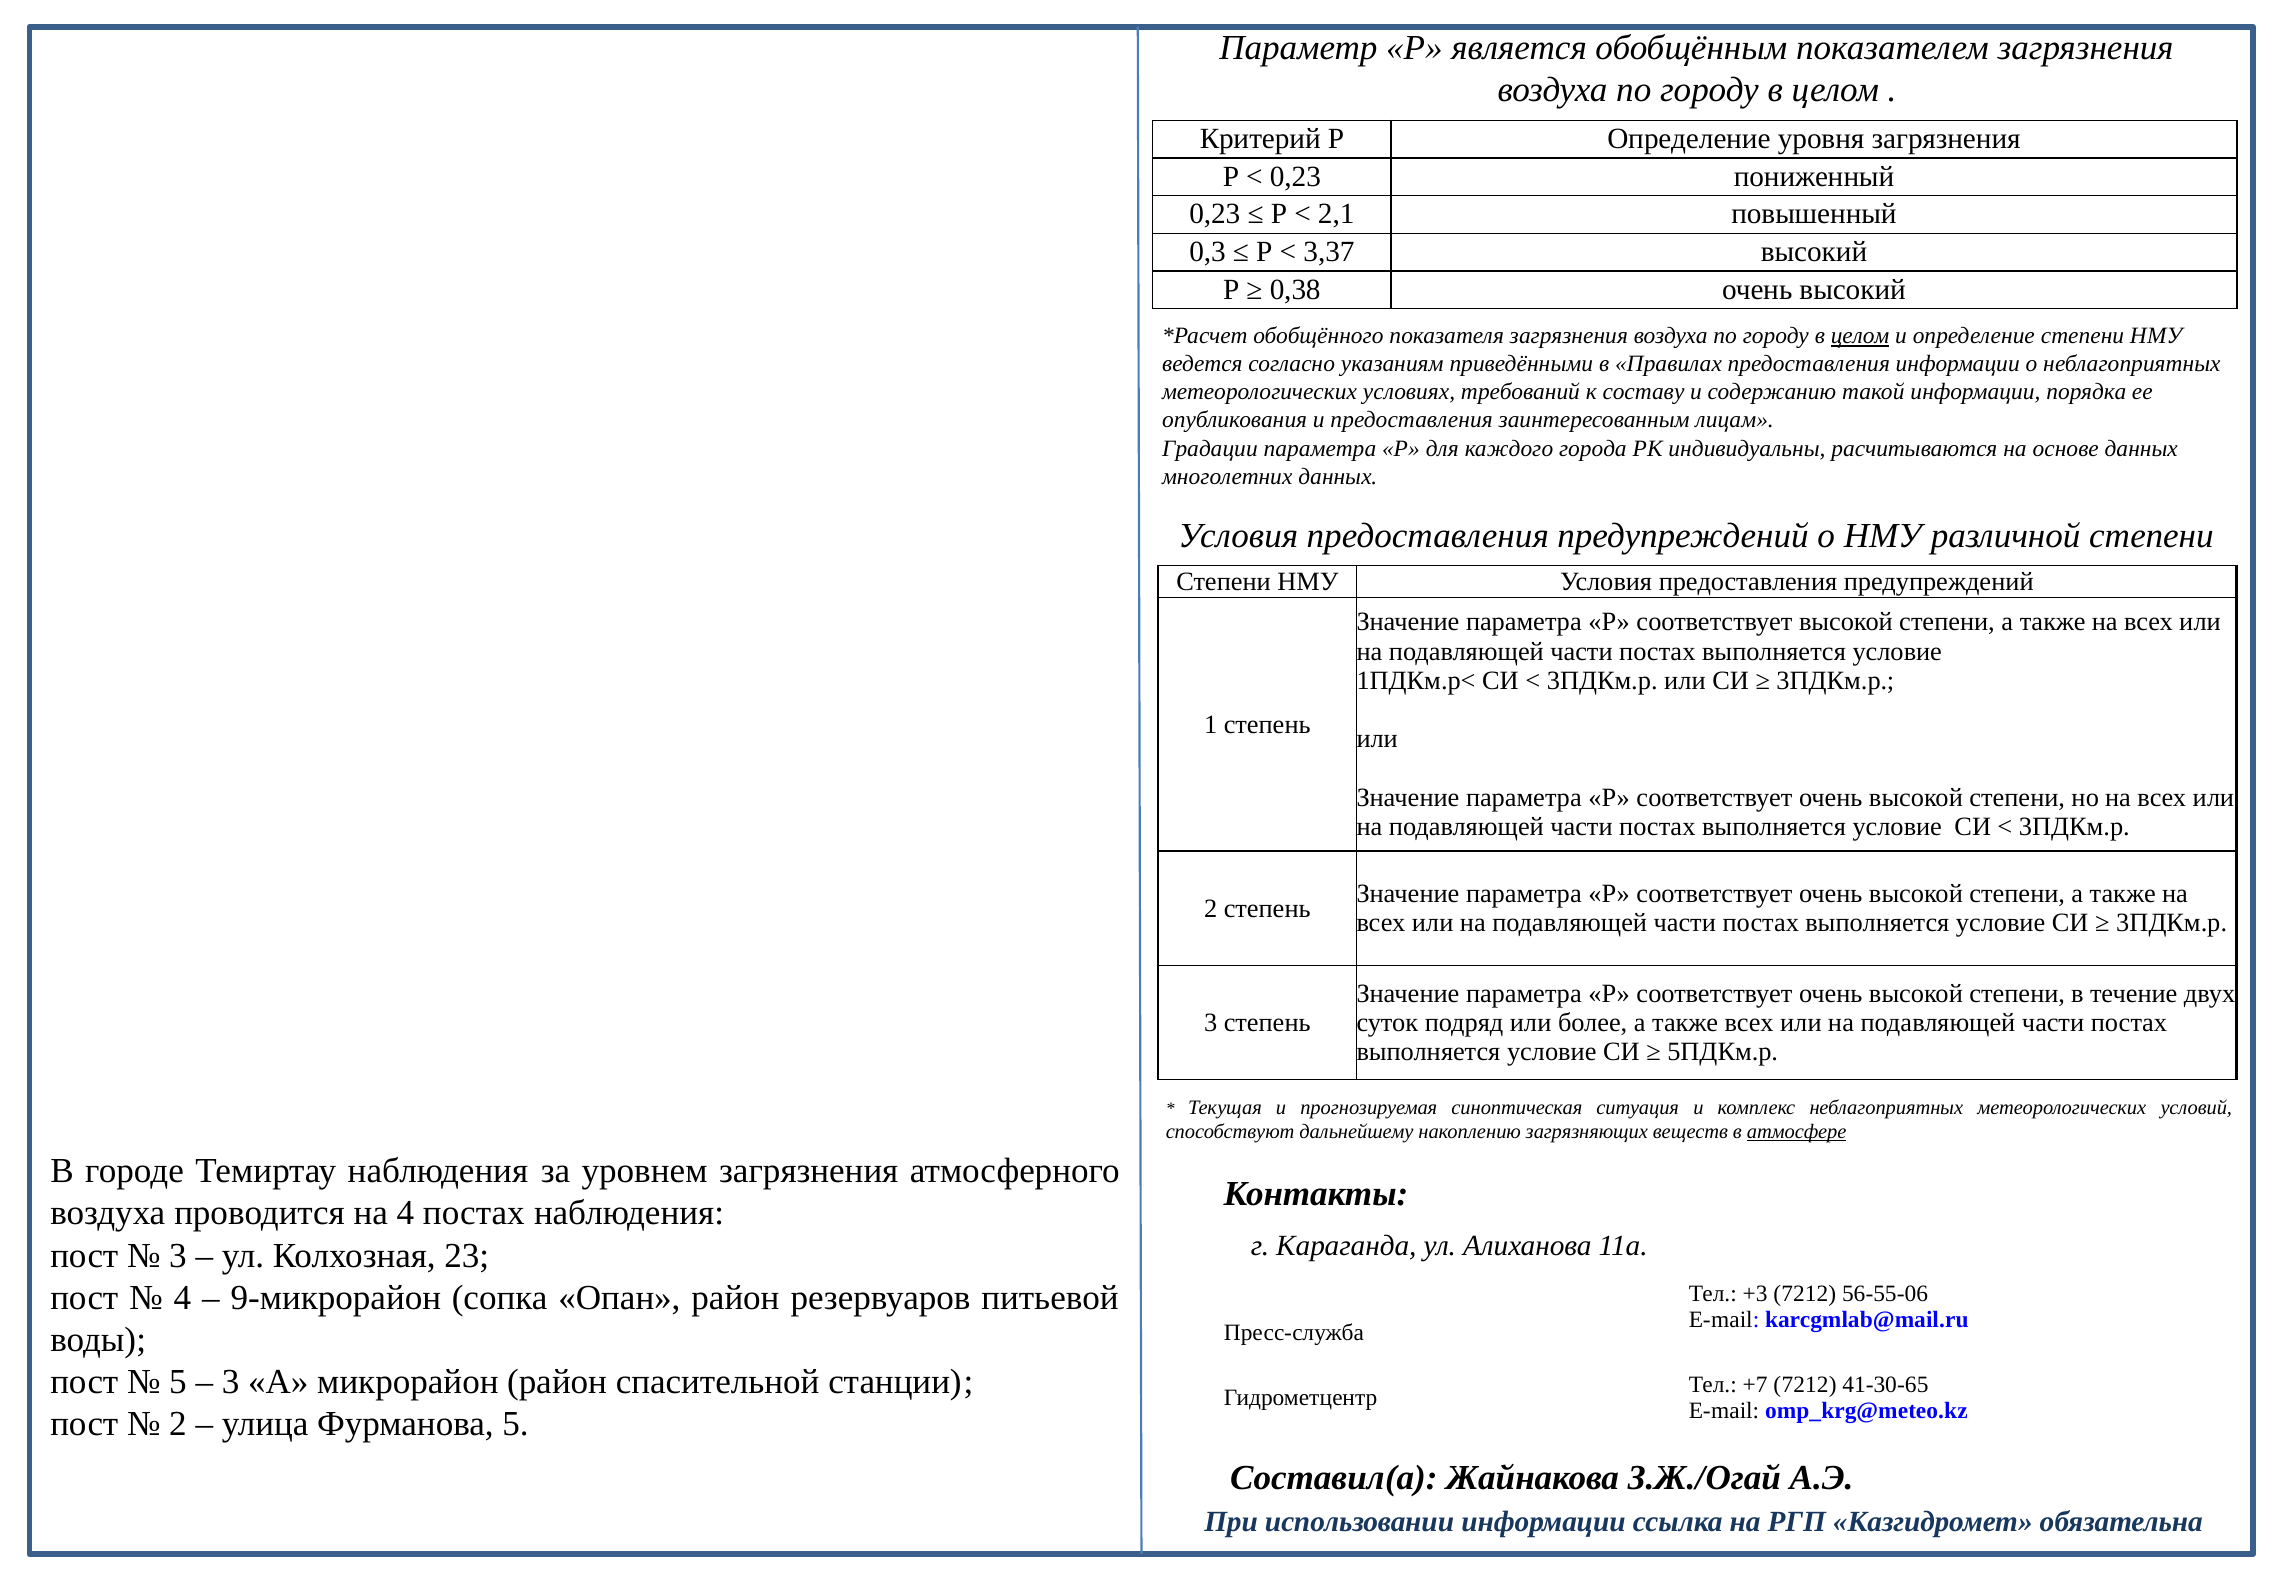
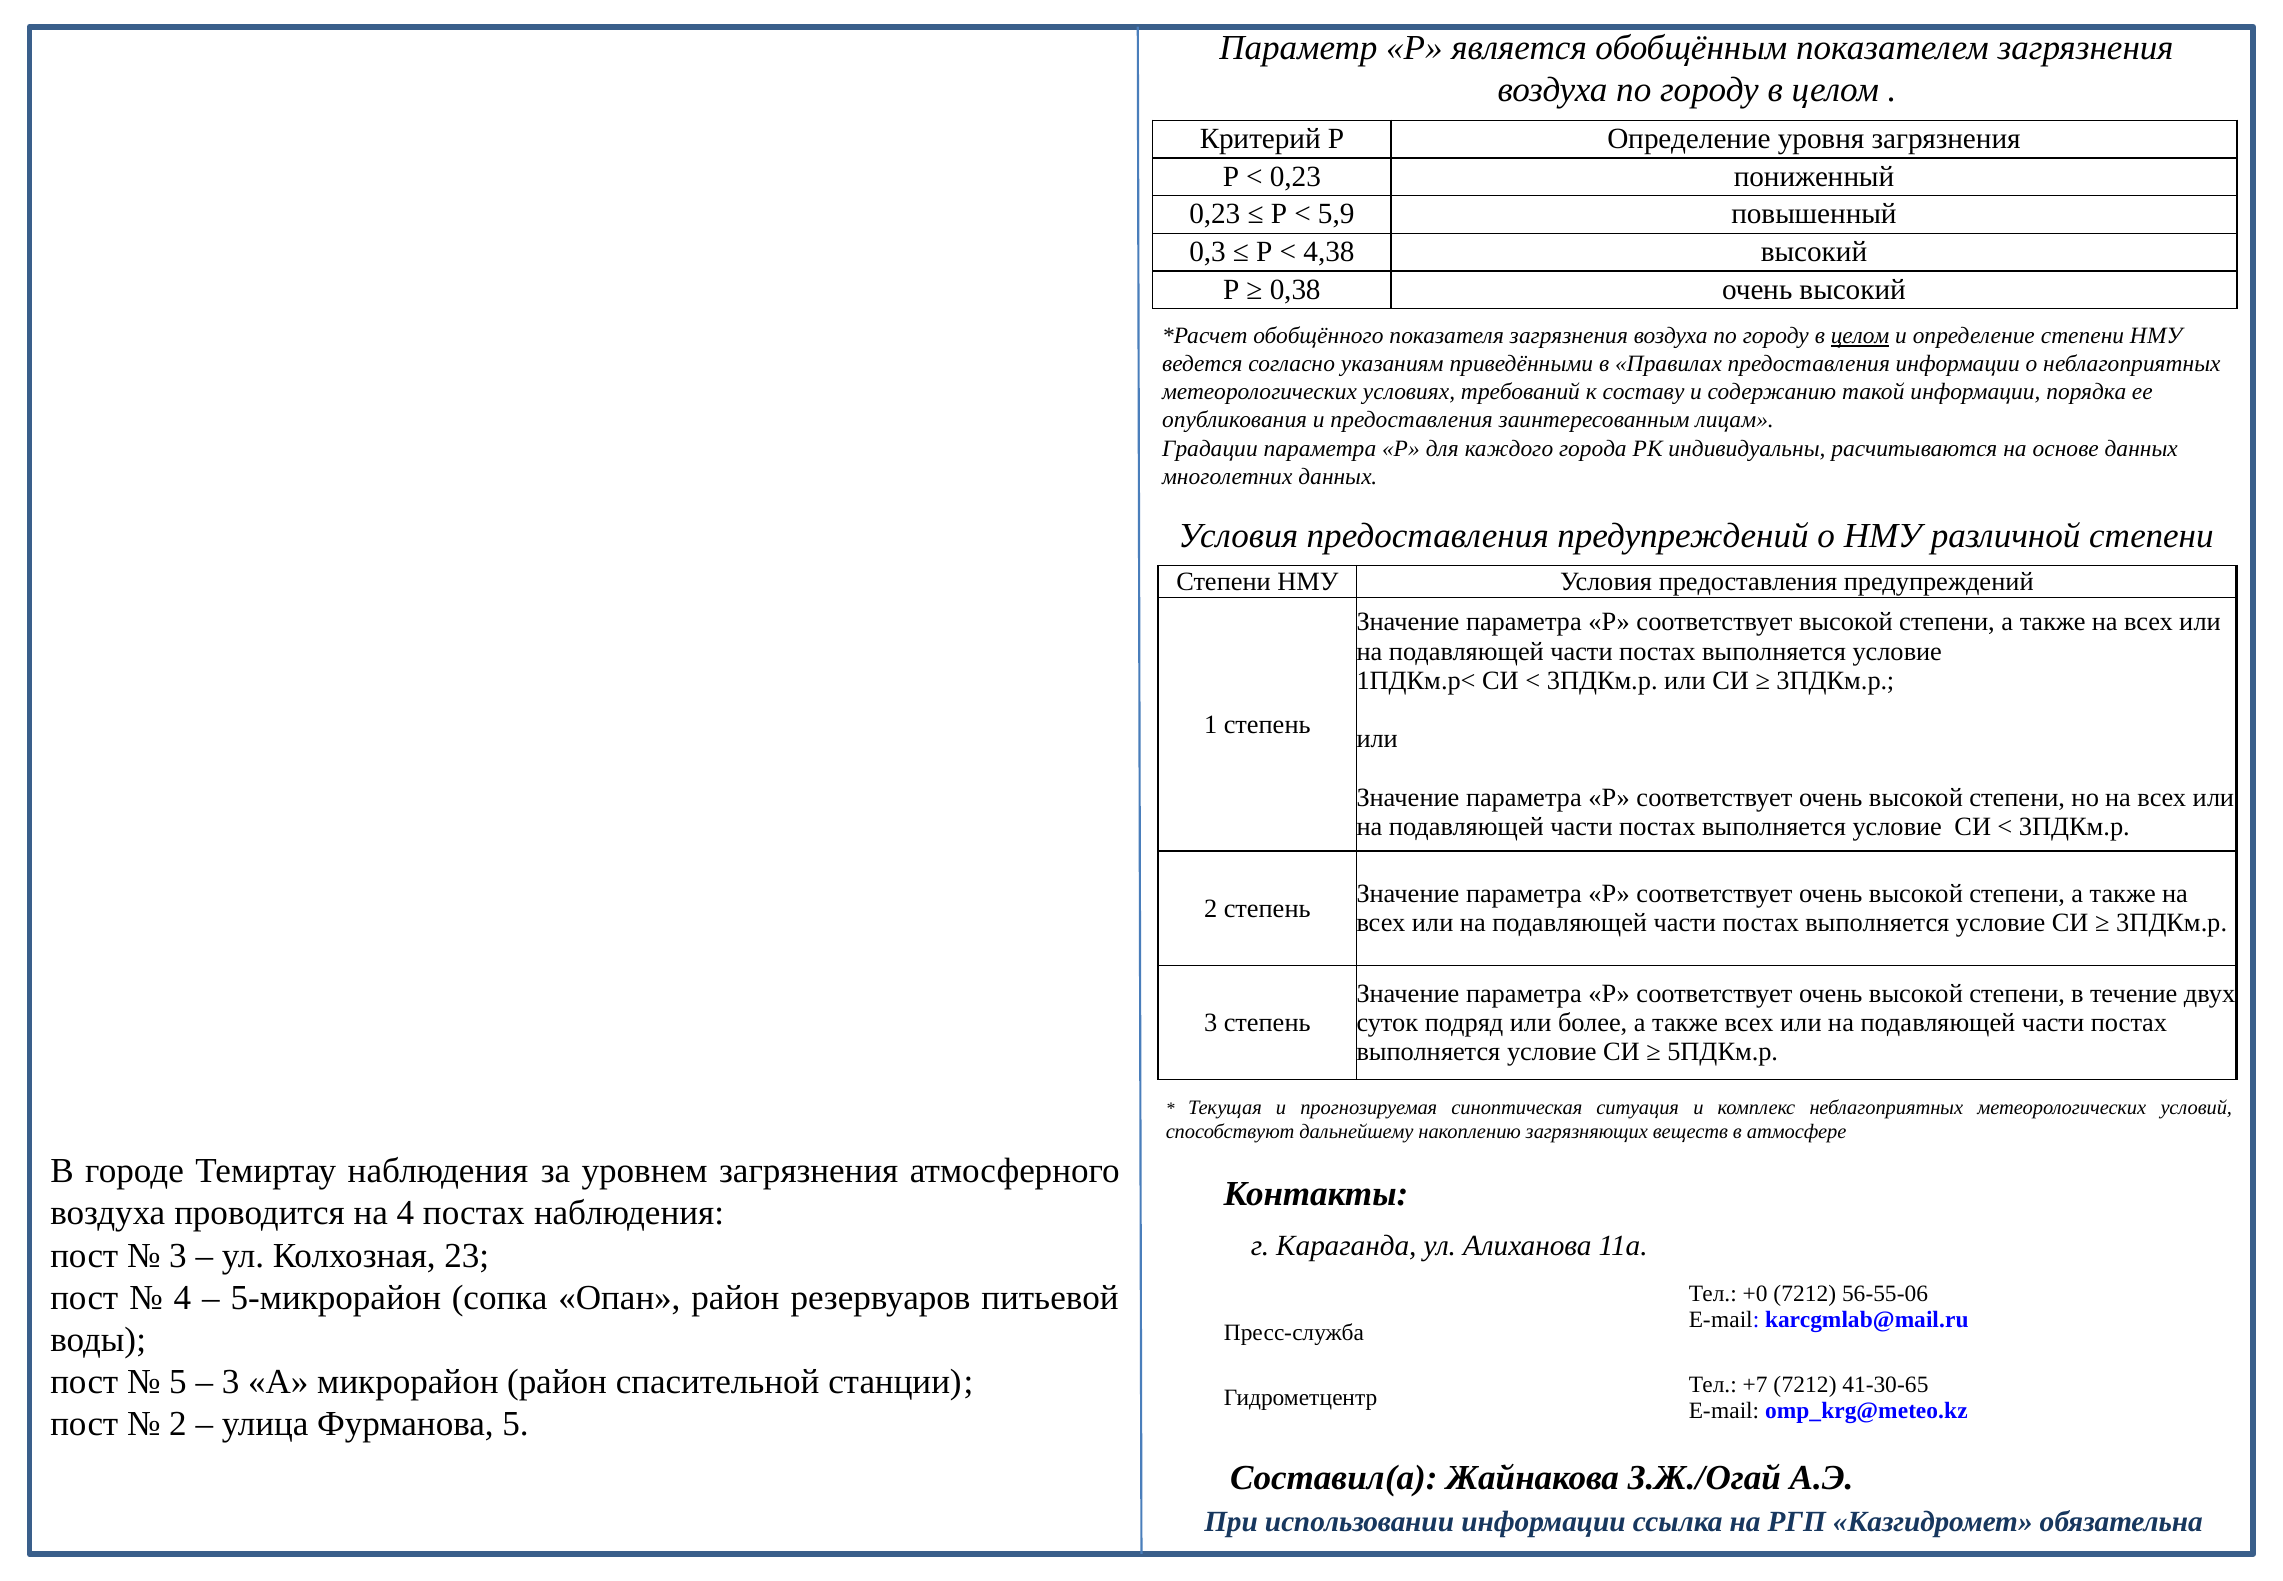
2,1: 2,1 -> 5,9
3,37: 3,37 -> 4,38
атмосфере underline: present -> none
9-микрорайон: 9-микрорайон -> 5-микрорайон
+3: +3 -> +0
